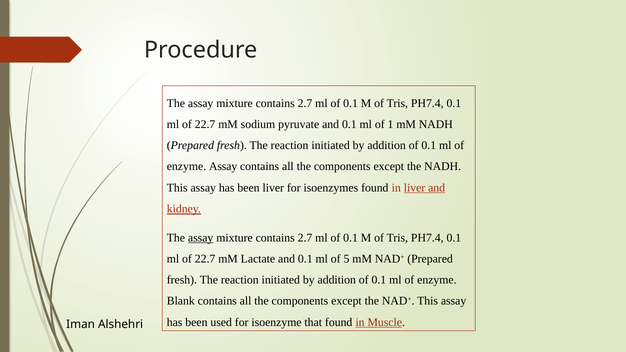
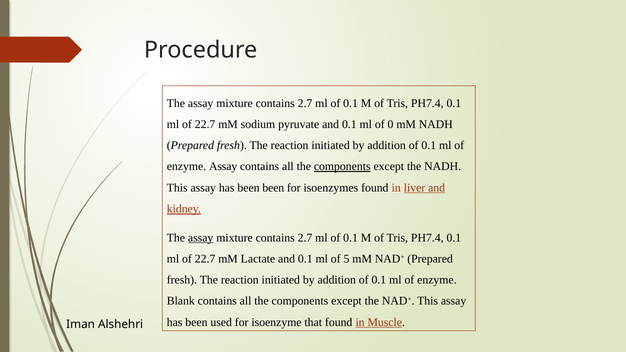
1: 1 -> 0
components at (342, 167) underline: none -> present
been liver: liver -> been
